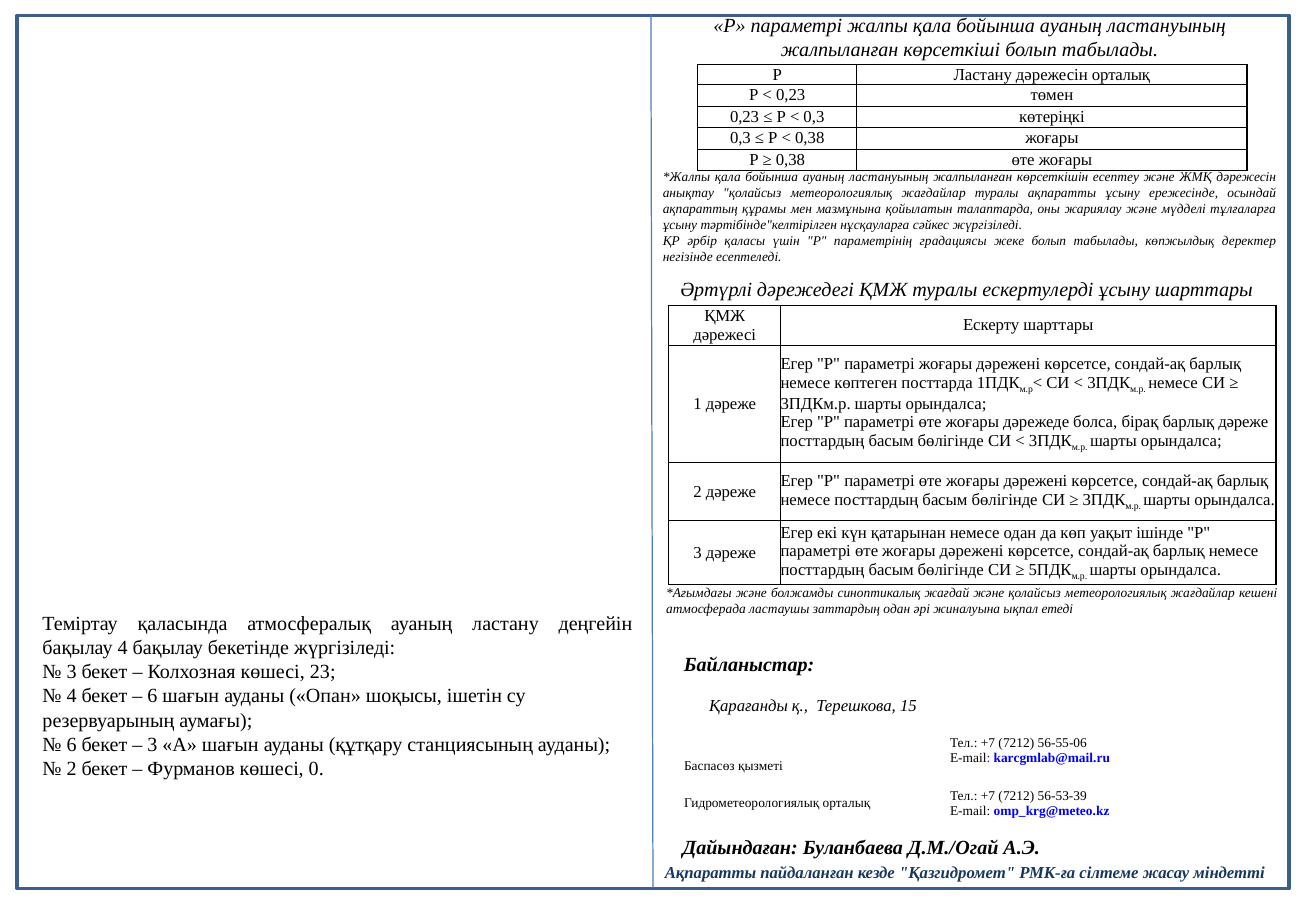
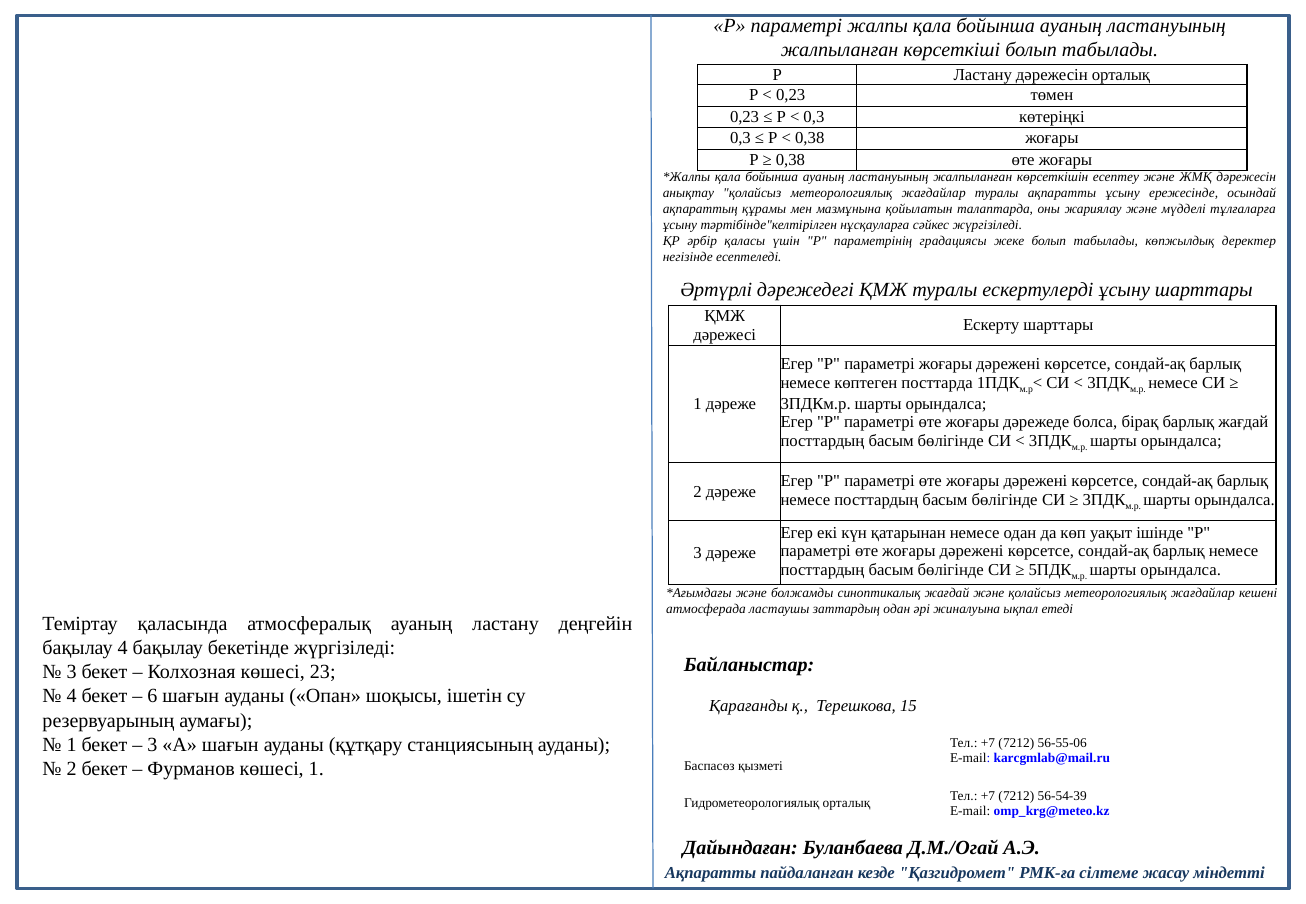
барлық дәреже: дәреже -> жағдай
6 at (72, 745): 6 -> 1
көшесі 0: 0 -> 1
56-53-39: 56-53-39 -> 56-54-39
